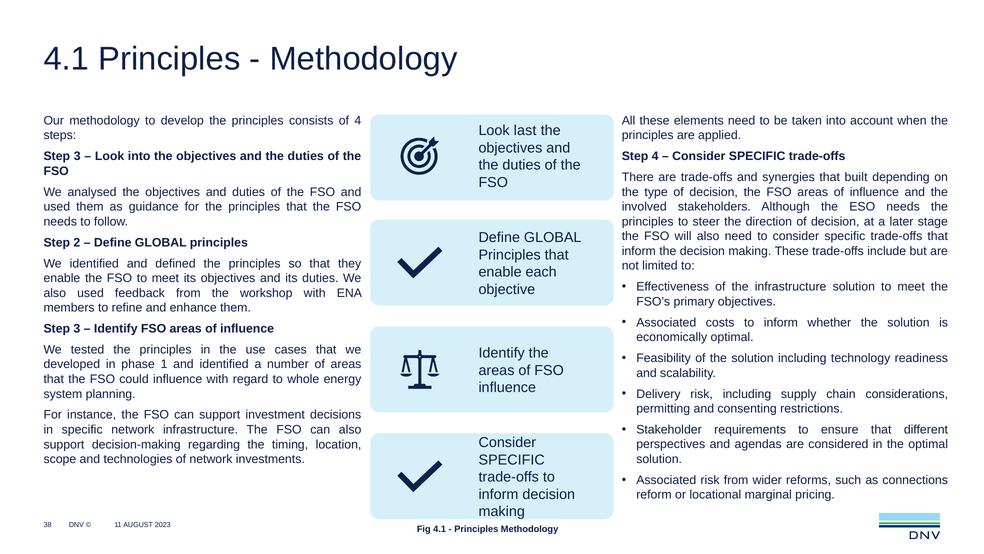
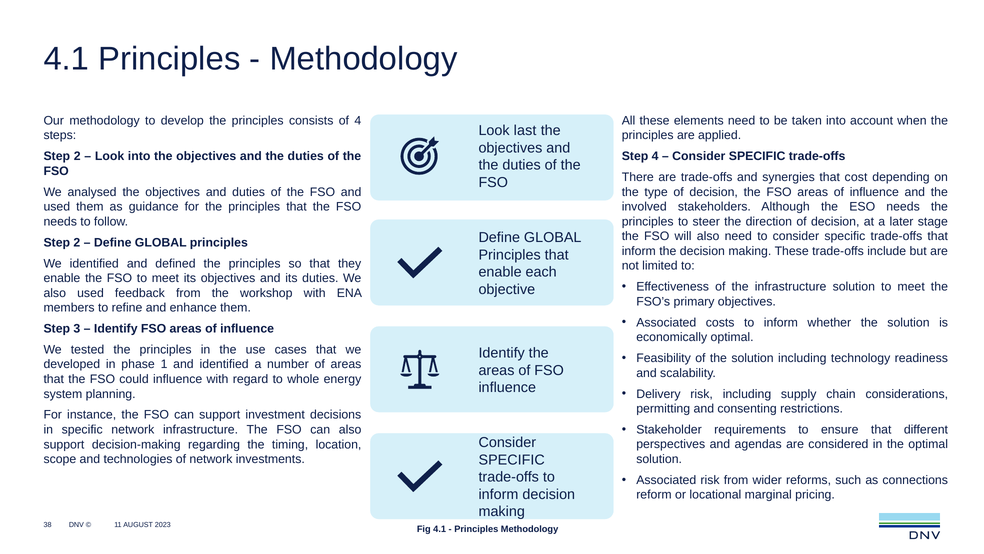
3 at (77, 156): 3 -> 2
built: built -> cost
